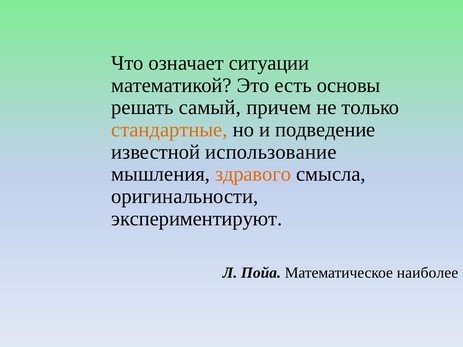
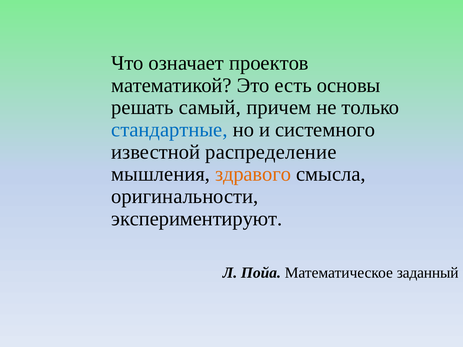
ситуации: ситуации -> проектов
стандартные colour: orange -> blue
подведение: подведение -> системного
использование: использование -> распределение
наиболее: наиболее -> заданный
